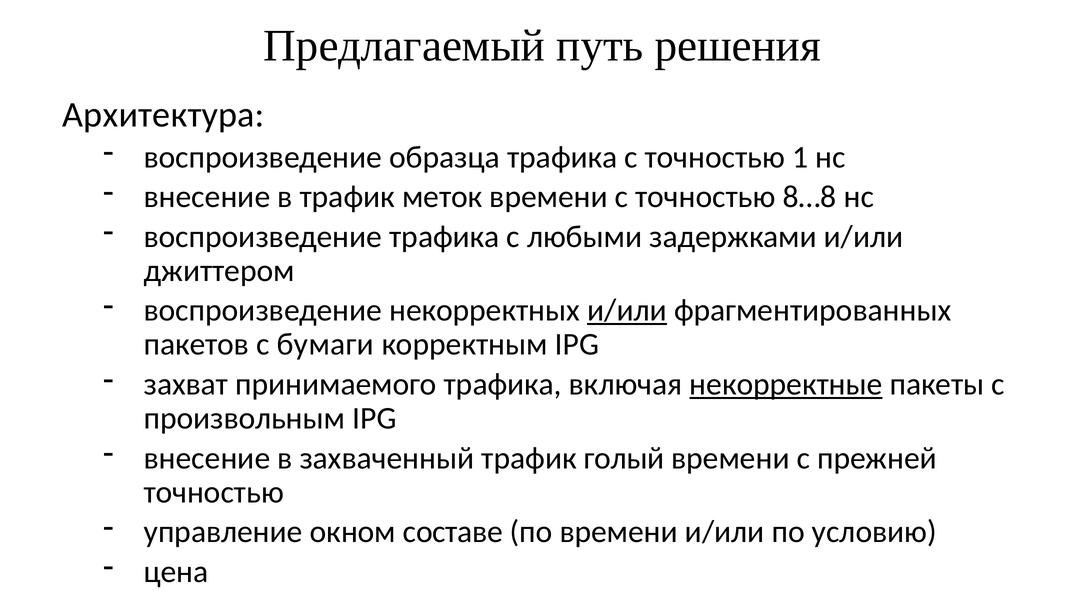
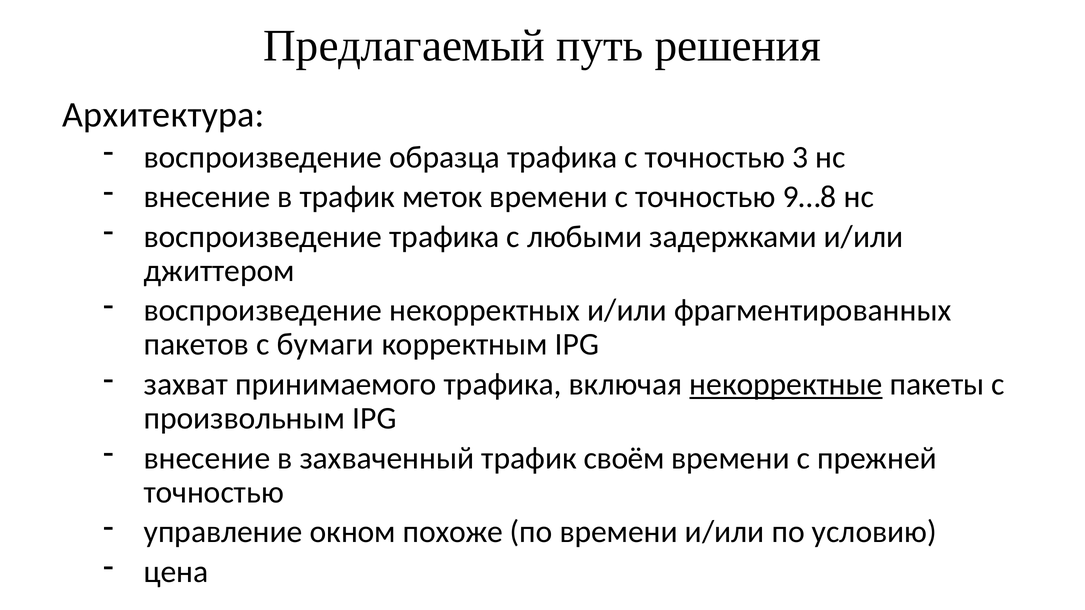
1: 1 -> 3
8…8: 8…8 -> 9…8
и/или at (627, 311) underline: present -> none
голый: голый -> своём
составе: составе -> похоже
